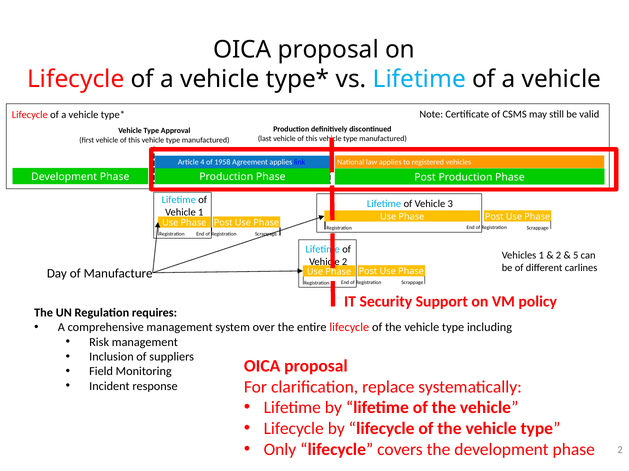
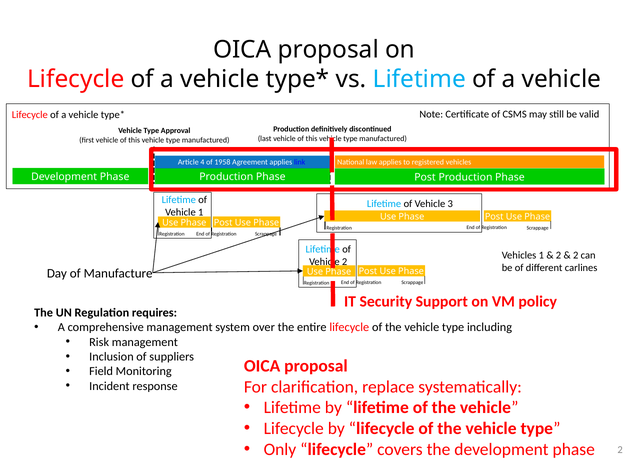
5 at (576, 256): 5 -> 2
